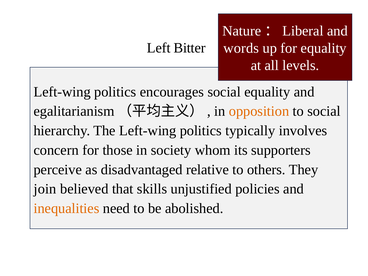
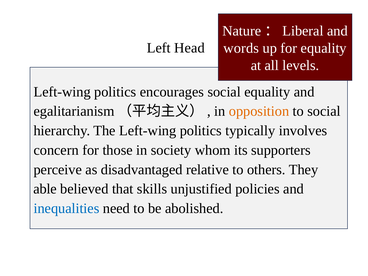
Bitter: Bitter -> Head
join: join -> able
inequalities colour: orange -> blue
